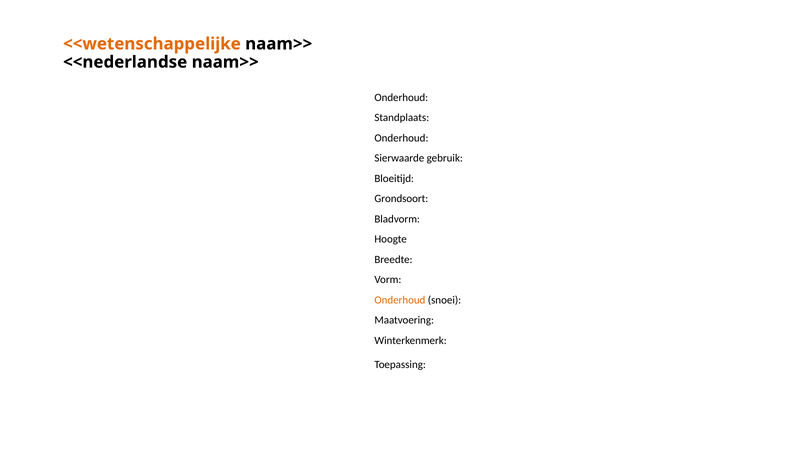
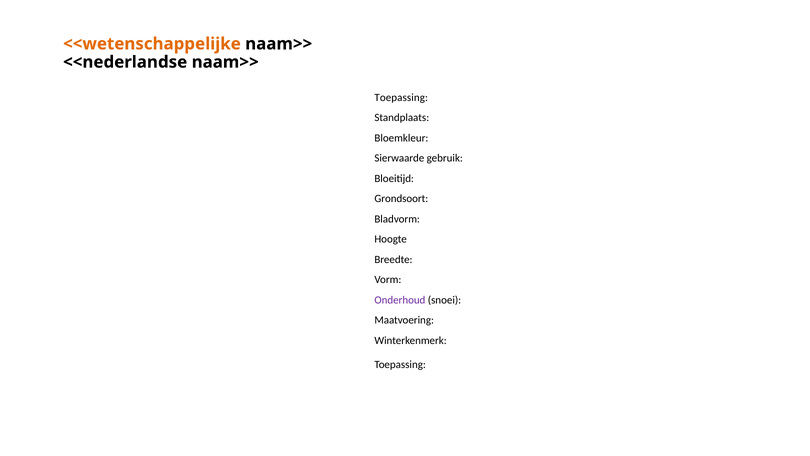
Onderhoud at (401, 97): Onderhoud -> Toepassing
Onderhoud at (401, 138): Onderhoud -> Bloemkleur
Onderhoud at (400, 300) colour: orange -> purple
